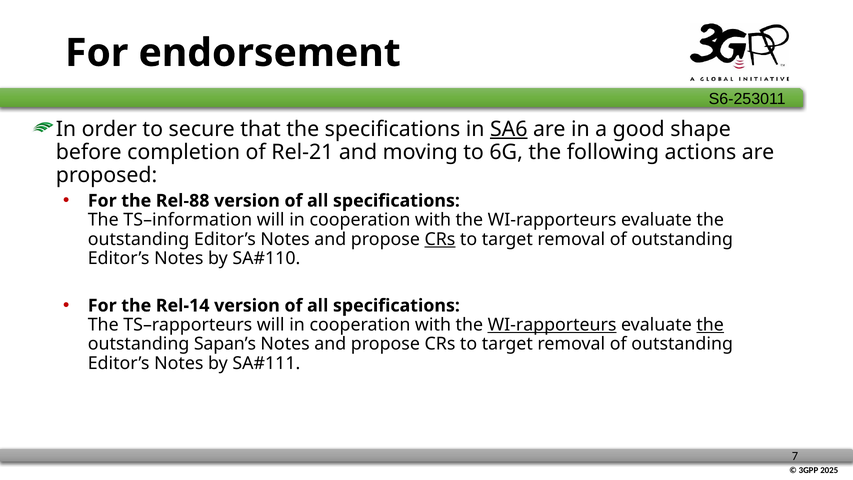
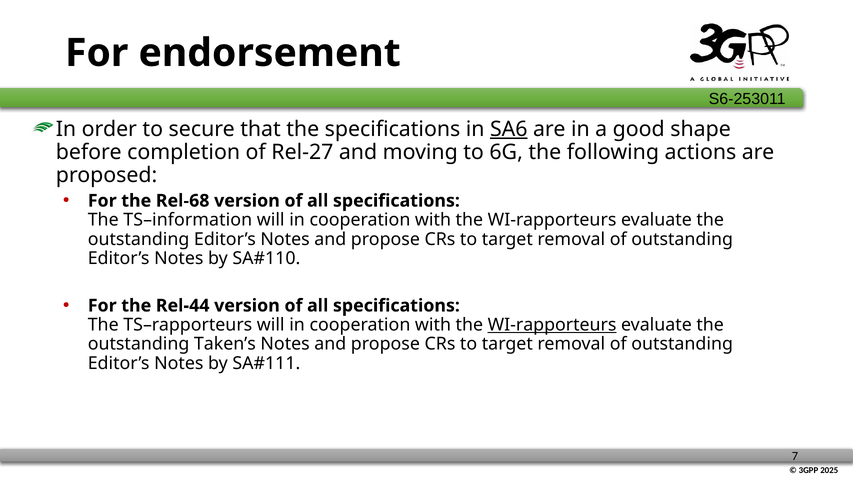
Rel-21: Rel-21 -> Rel-27
Rel-88: Rel-88 -> Rel-68
CRs at (440, 239) underline: present -> none
Rel-14: Rel-14 -> Rel-44
the at (710, 325) underline: present -> none
Sapan’s: Sapan’s -> Taken’s
